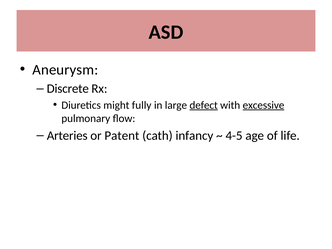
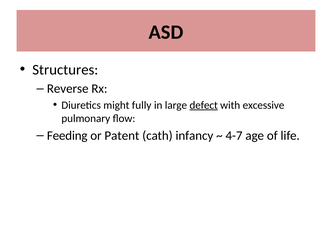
Aneurysm: Aneurysm -> Structures
Discrete: Discrete -> Reverse
excessive underline: present -> none
Arteries: Arteries -> Feeding
4-5: 4-5 -> 4-7
